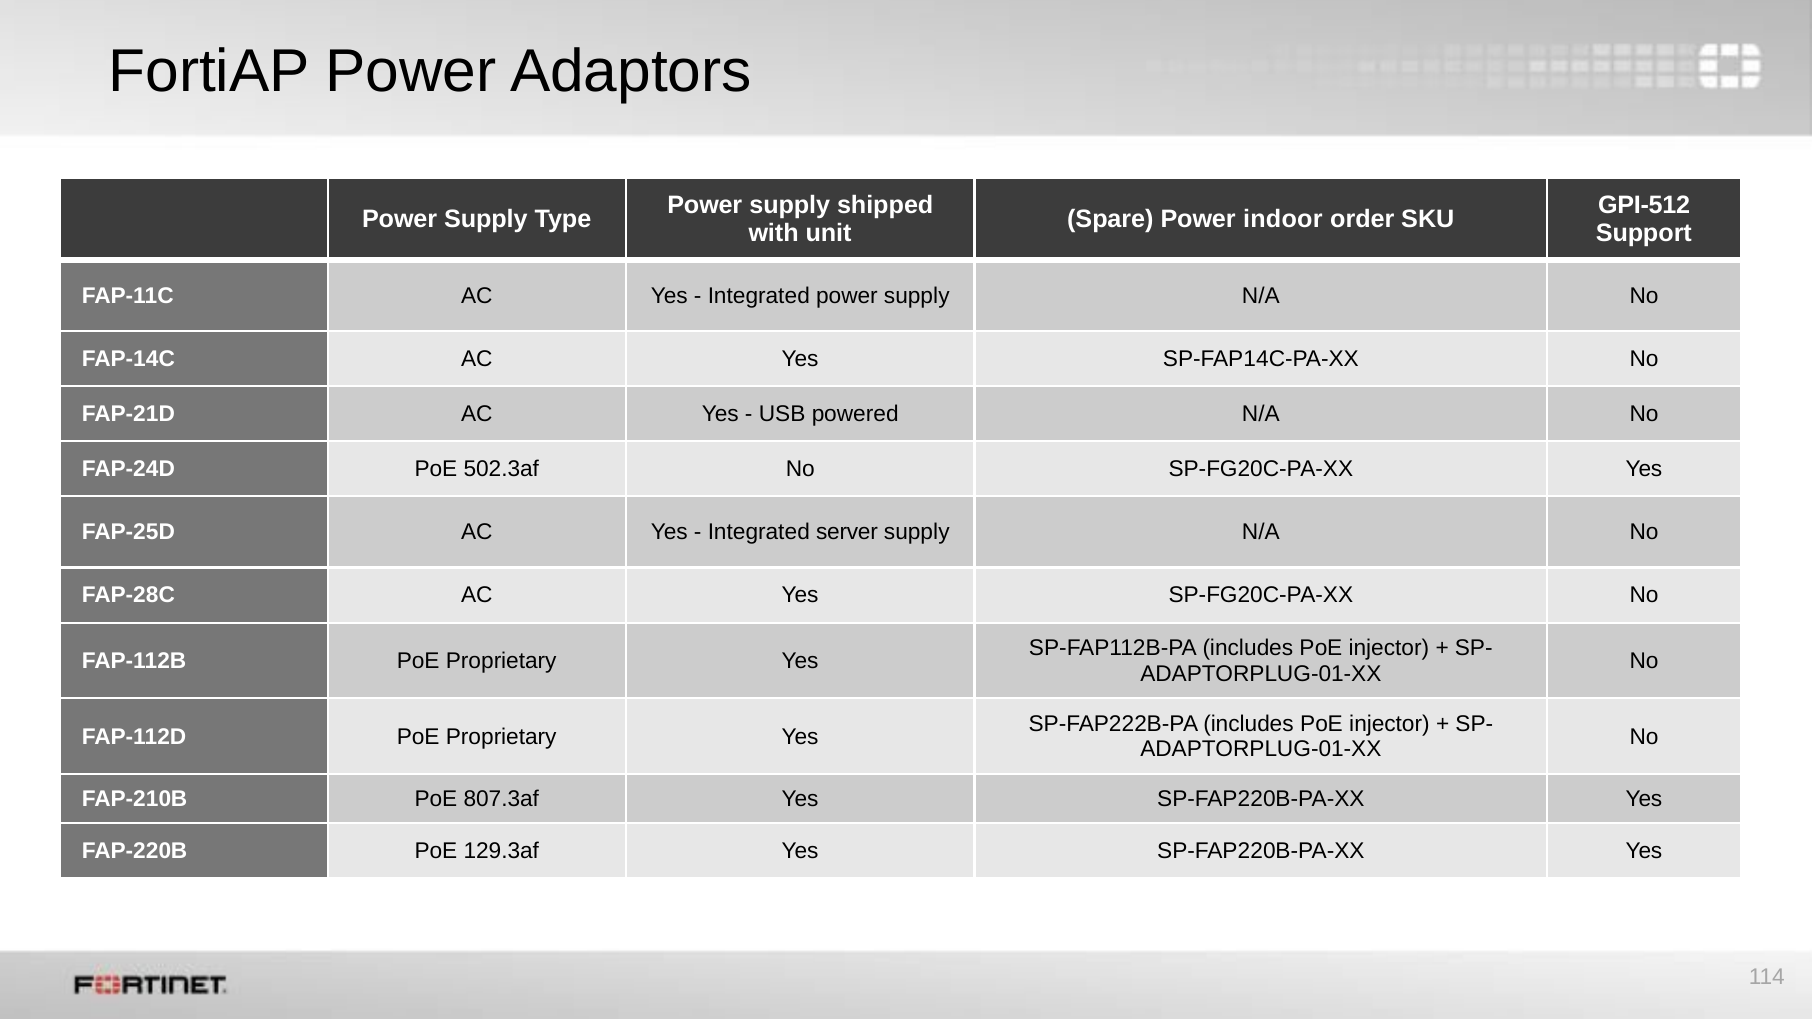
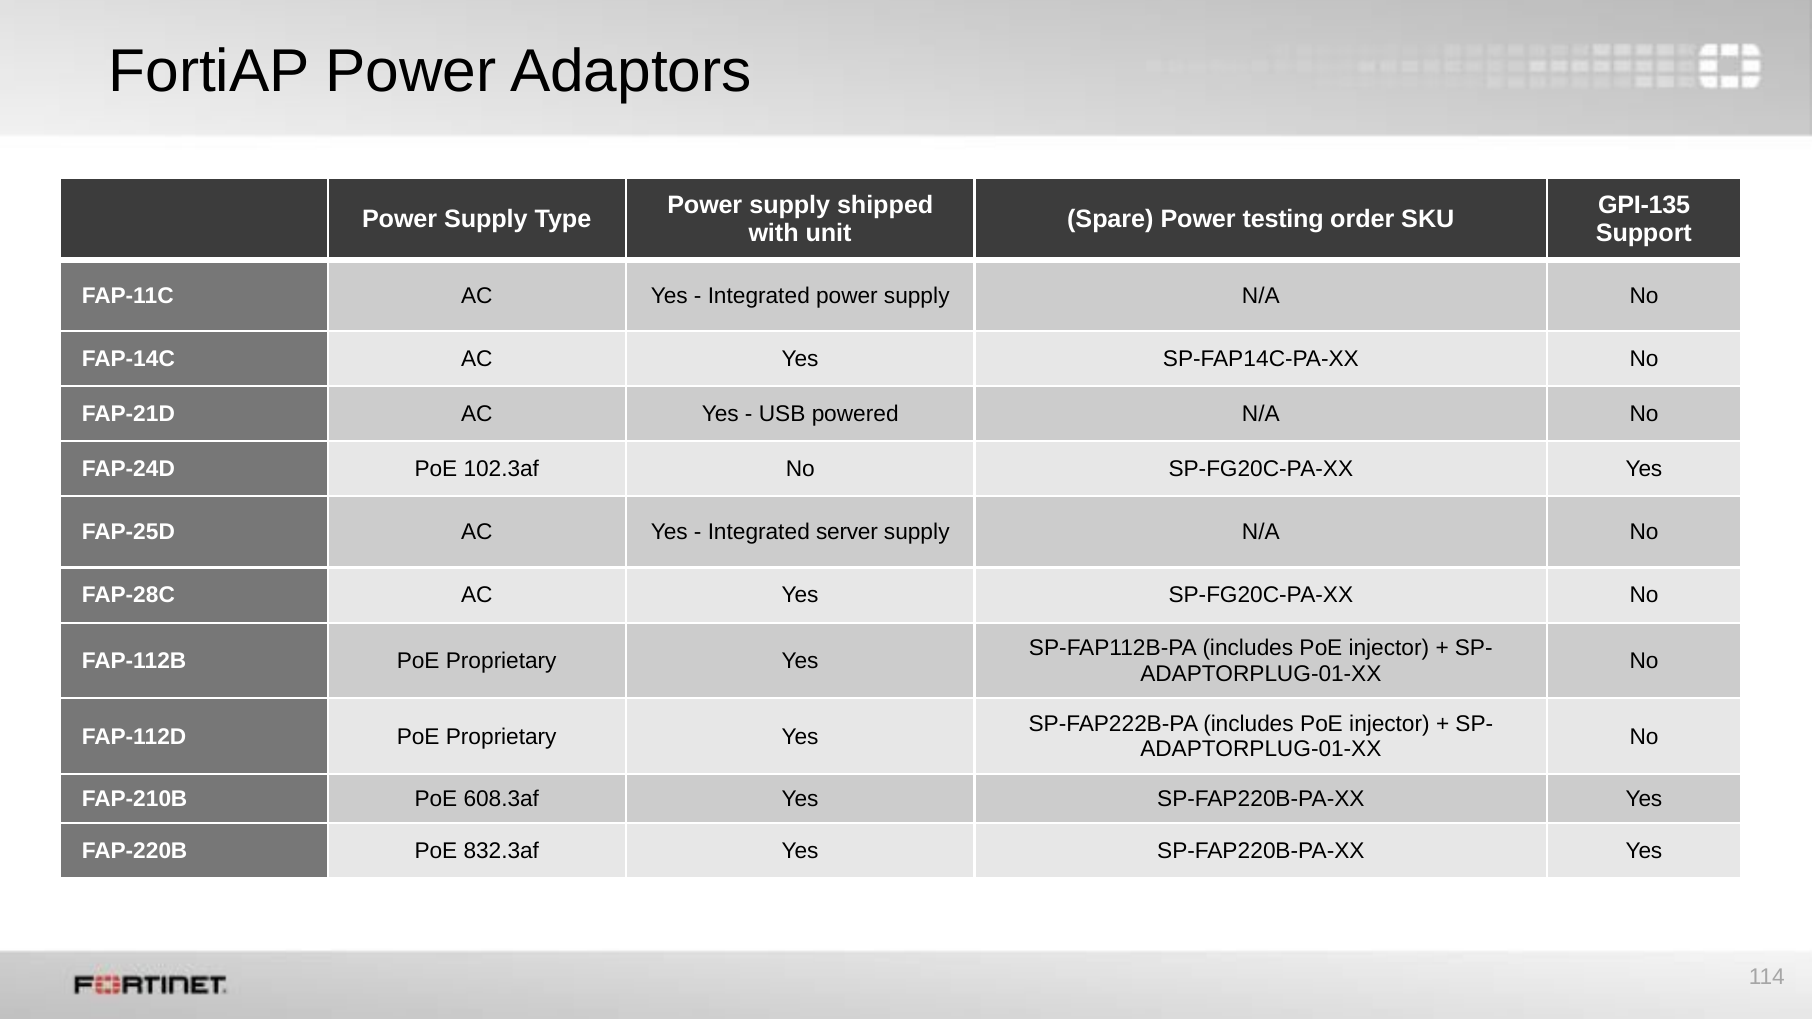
GPI-512: GPI-512 -> GPI-135
indoor: indoor -> testing
502.3af: 502.3af -> 102.3af
807.3af: 807.3af -> 608.3af
129.3af: 129.3af -> 832.3af
